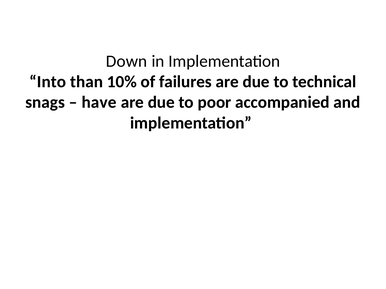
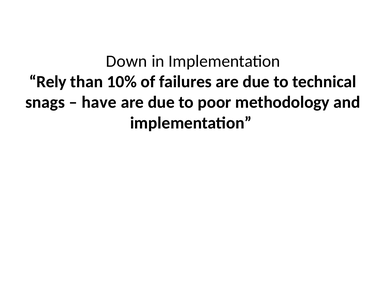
Into: Into -> Rely
accompanied: accompanied -> methodology
